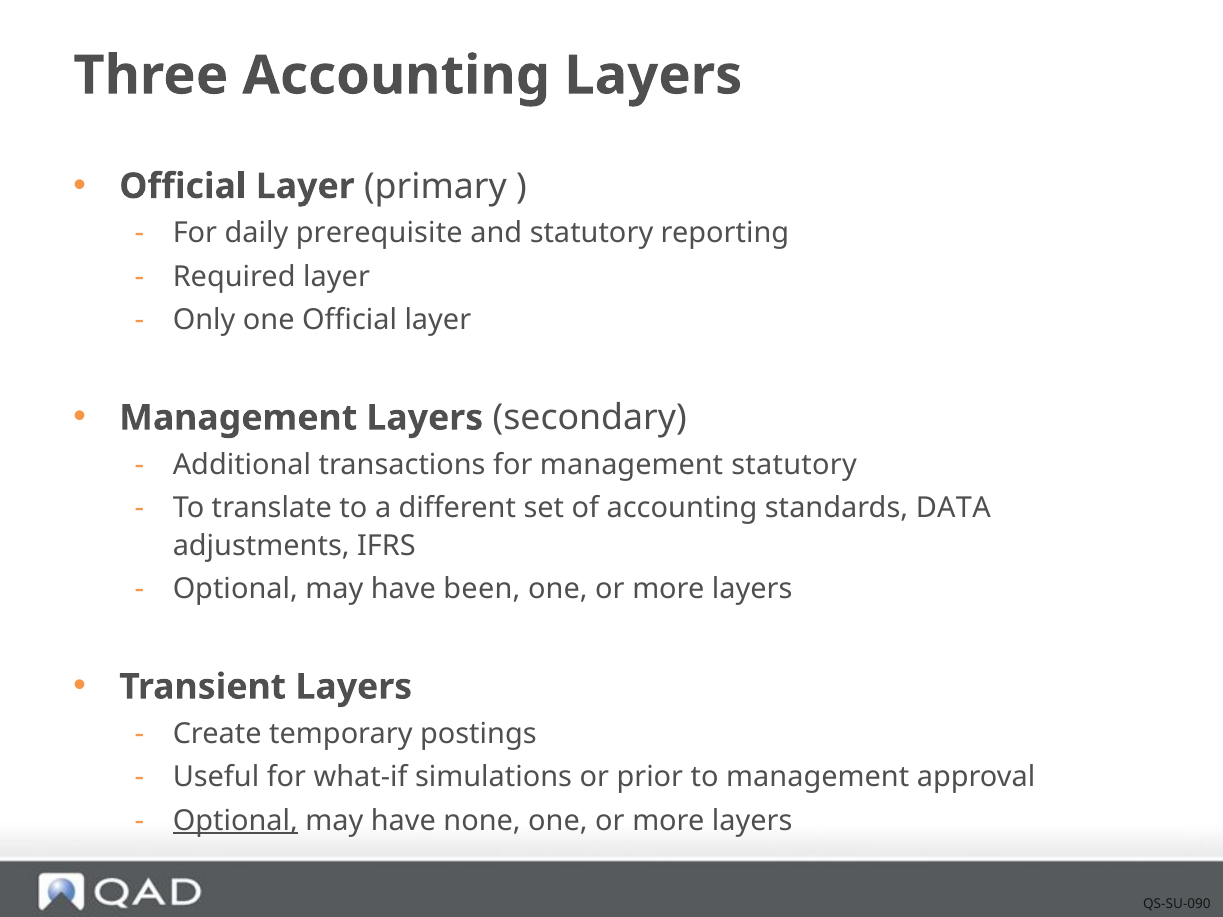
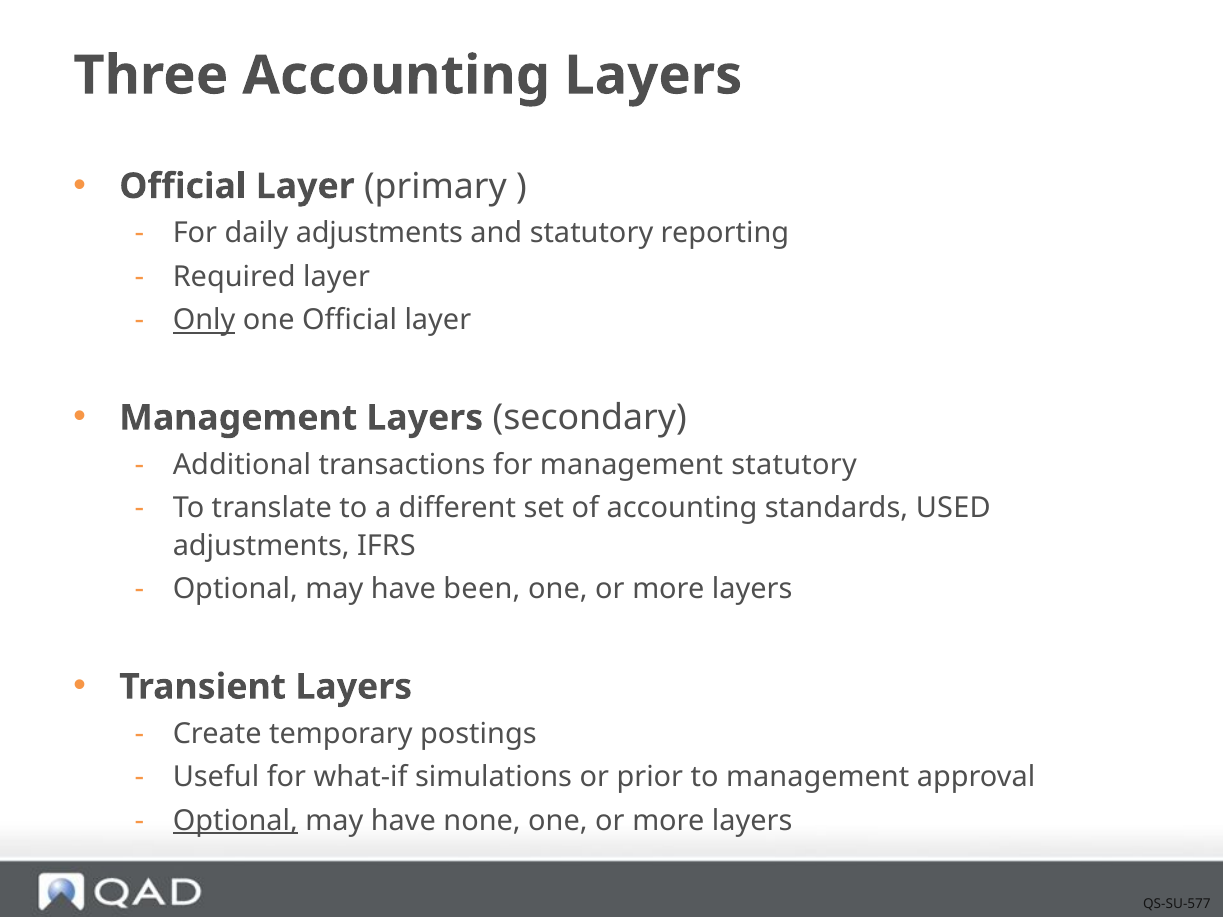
daily prerequisite: prerequisite -> adjustments
Only underline: none -> present
DATA: DATA -> USED
QS-SU-090: QS-SU-090 -> QS-SU-577
